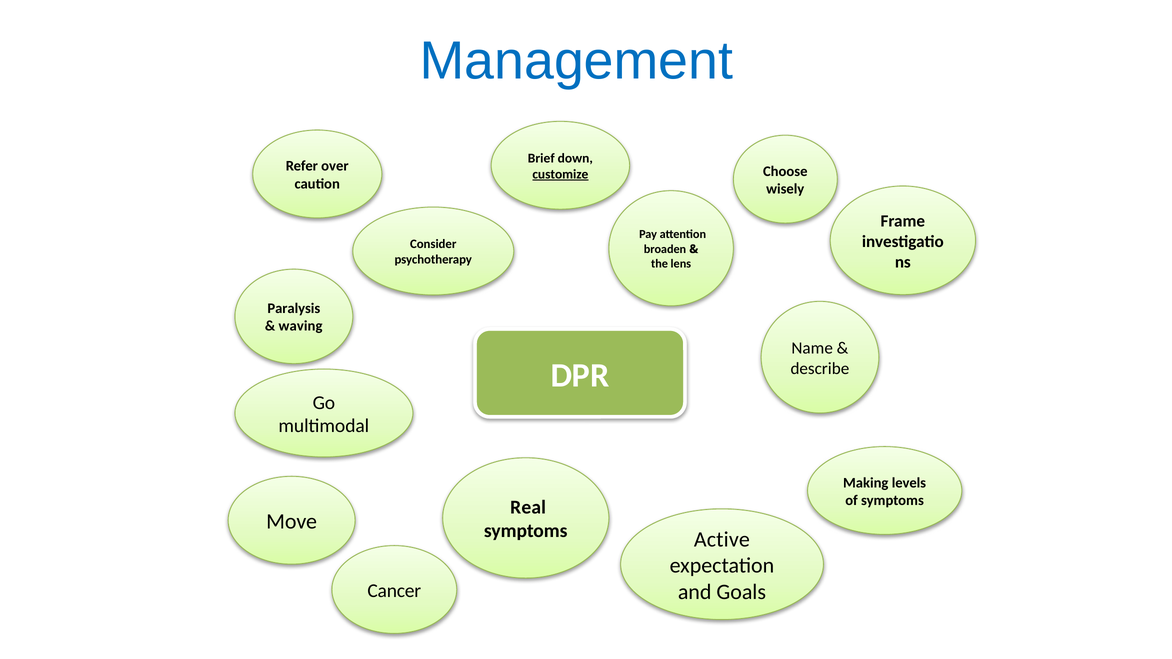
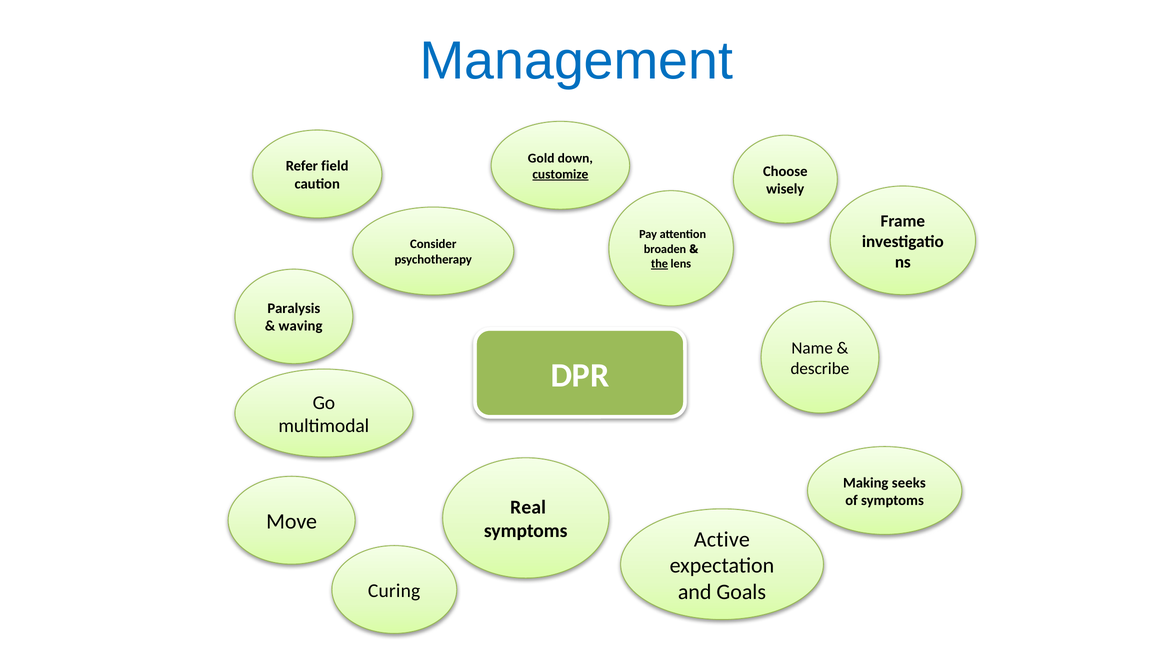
Brief: Brief -> Gold
over: over -> field
the underline: none -> present
levels: levels -> seeks
Cancer: Cancer -> Curing
